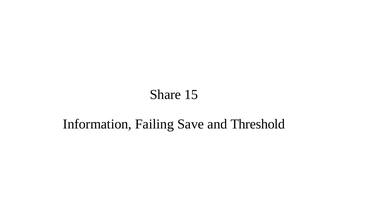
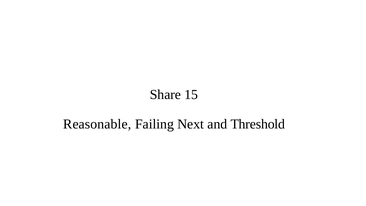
Information: Information -> Reasonable
Save: Save -> Next
